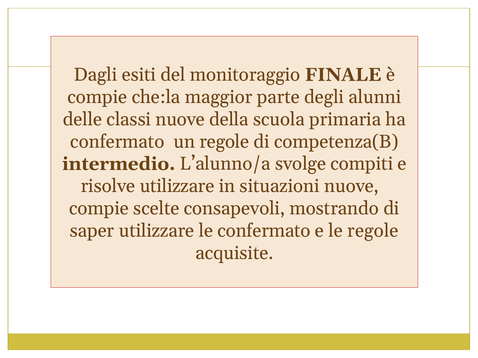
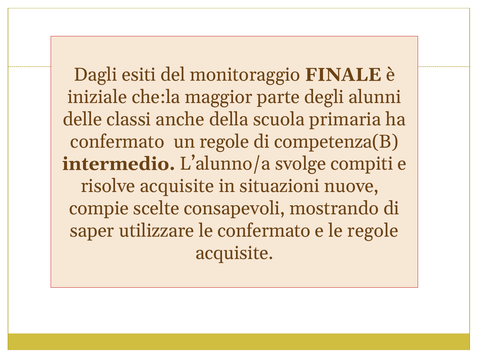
compie at (97, 97): compie -> iniziale
classi nuove: nuove -> anche
risolve utilizzare: utilizzare -> acquisite
